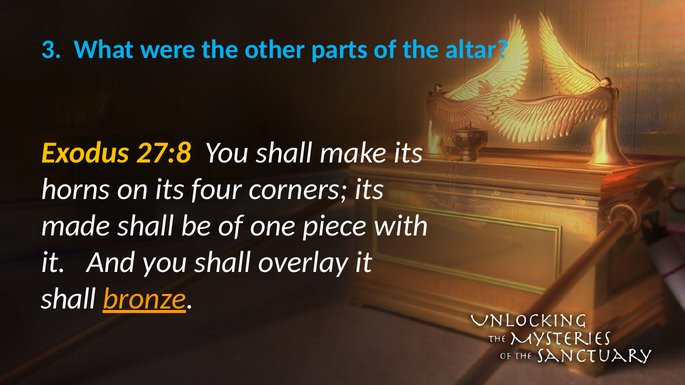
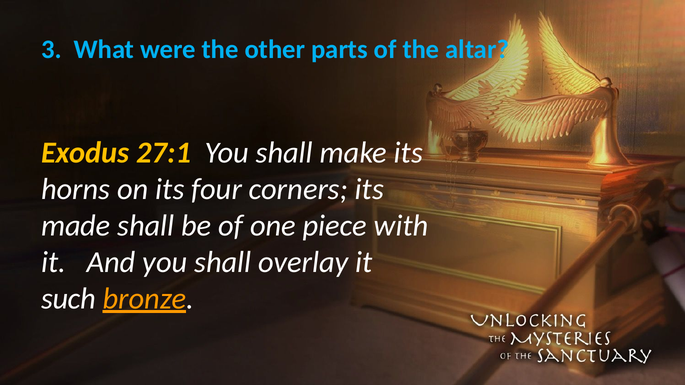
27:8: 27:8 -> 27:1
shall at (69, 299): shall -> such
